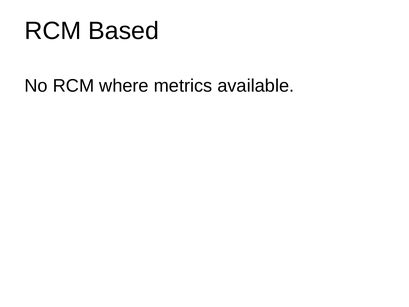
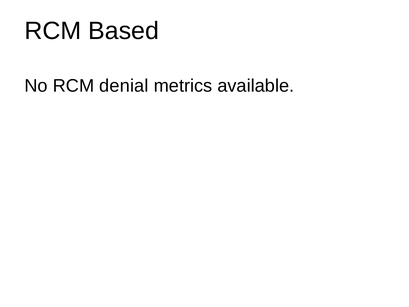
where: where -> denial
